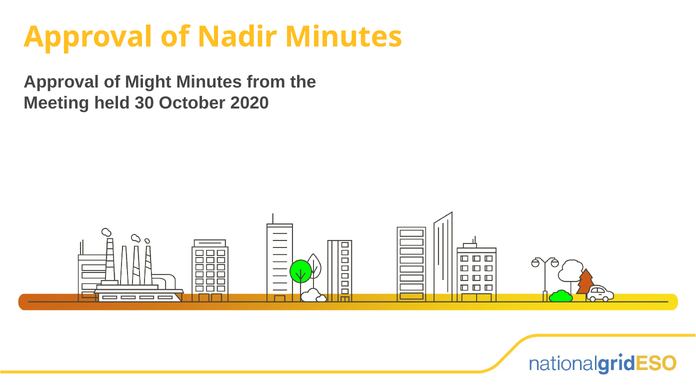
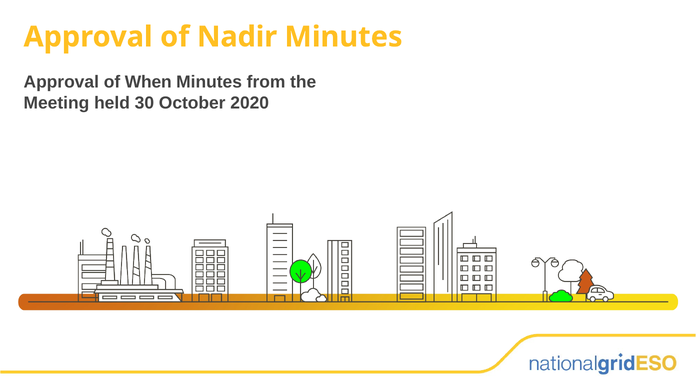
Might: Might -> When
